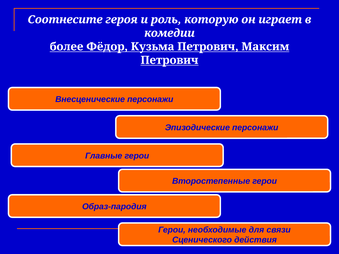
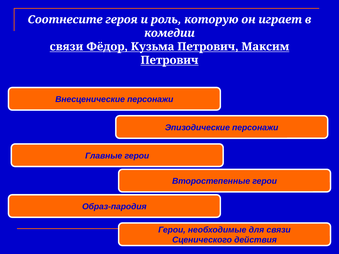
более at (67, 47): более -> связи
